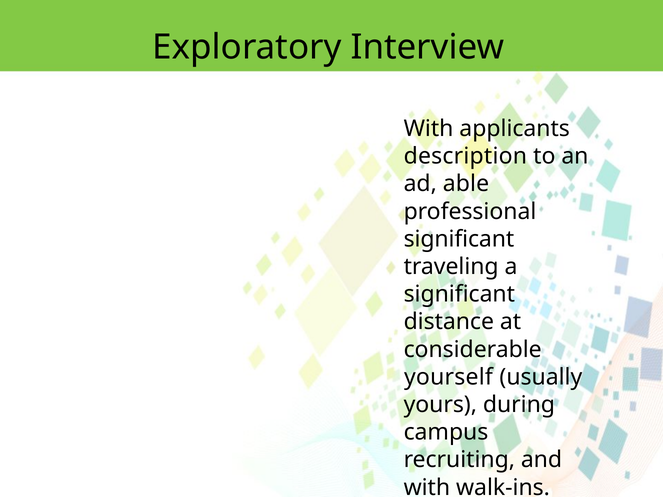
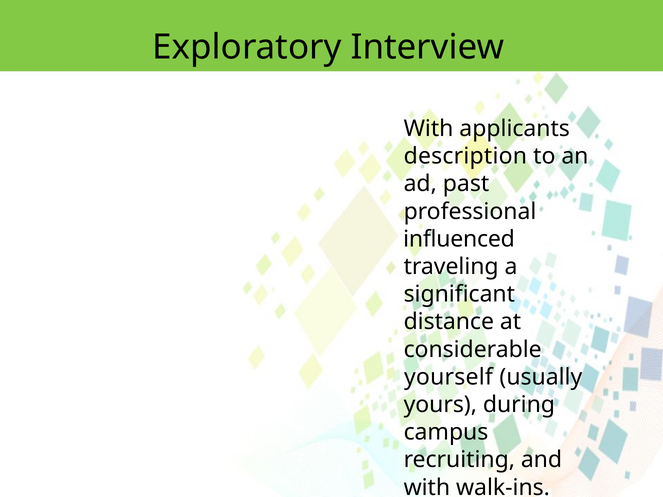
able: able -> past
significant at (459, 239): significant -> influenced
